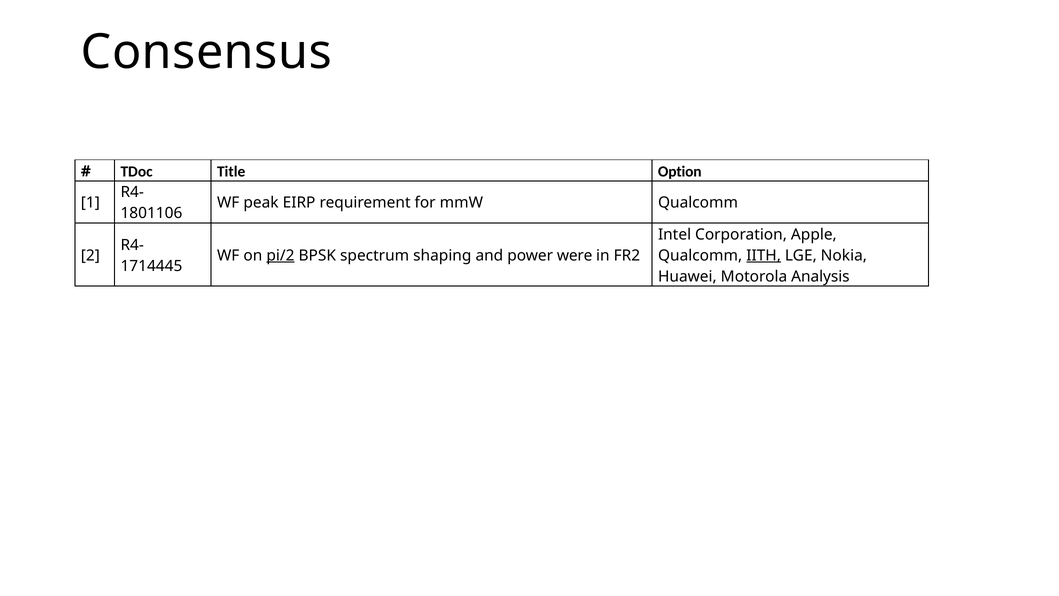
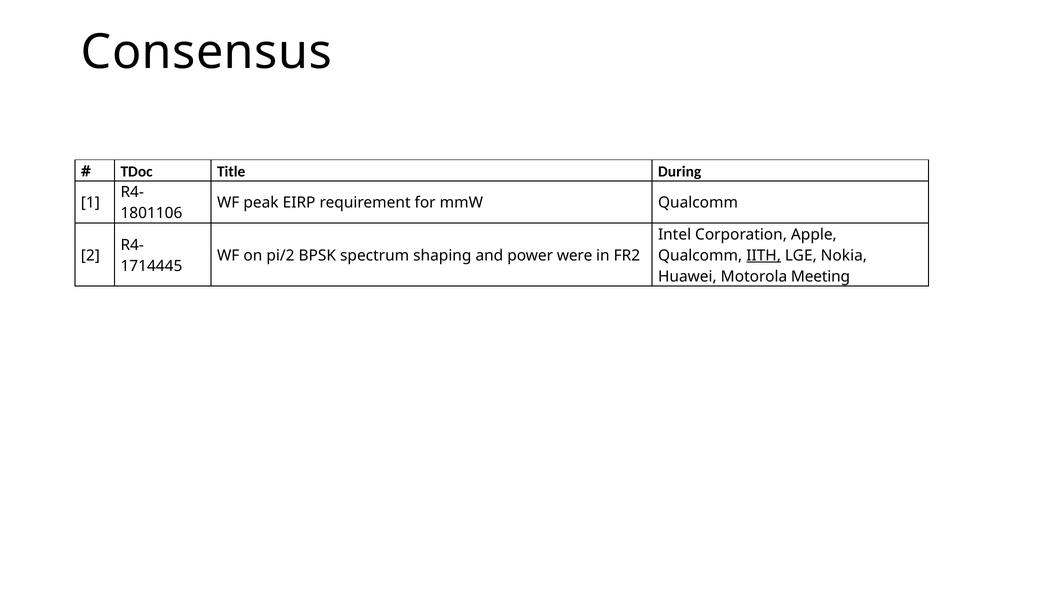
Option: Option -> During
pi/2 underline: present -> none
Analysis: Analysis -> Meeting
